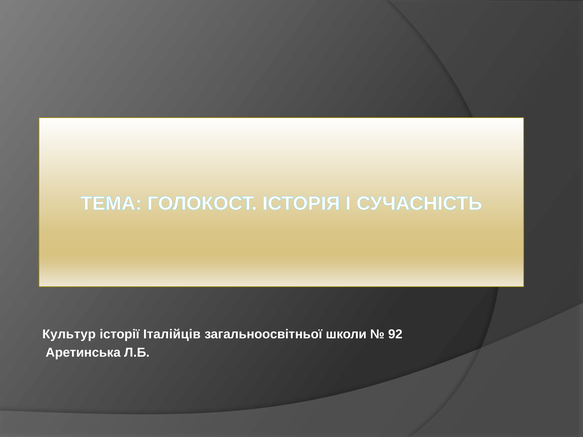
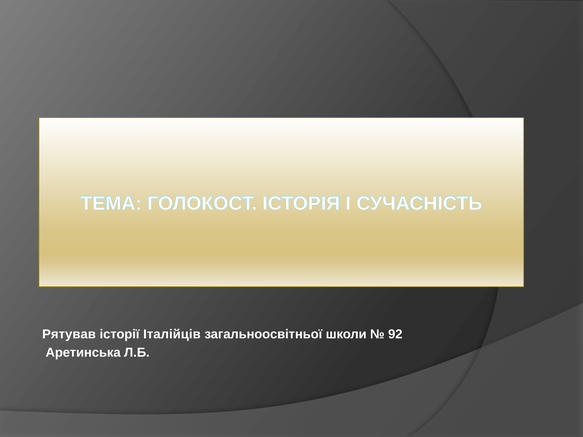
Культур: Культур -> Рятував
